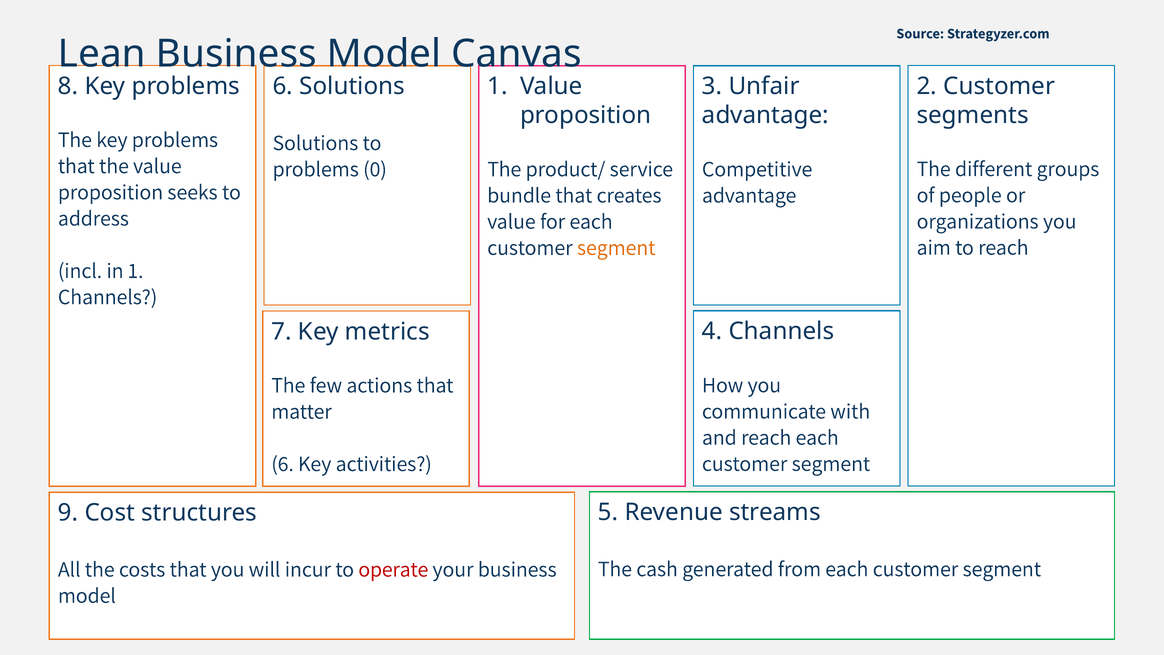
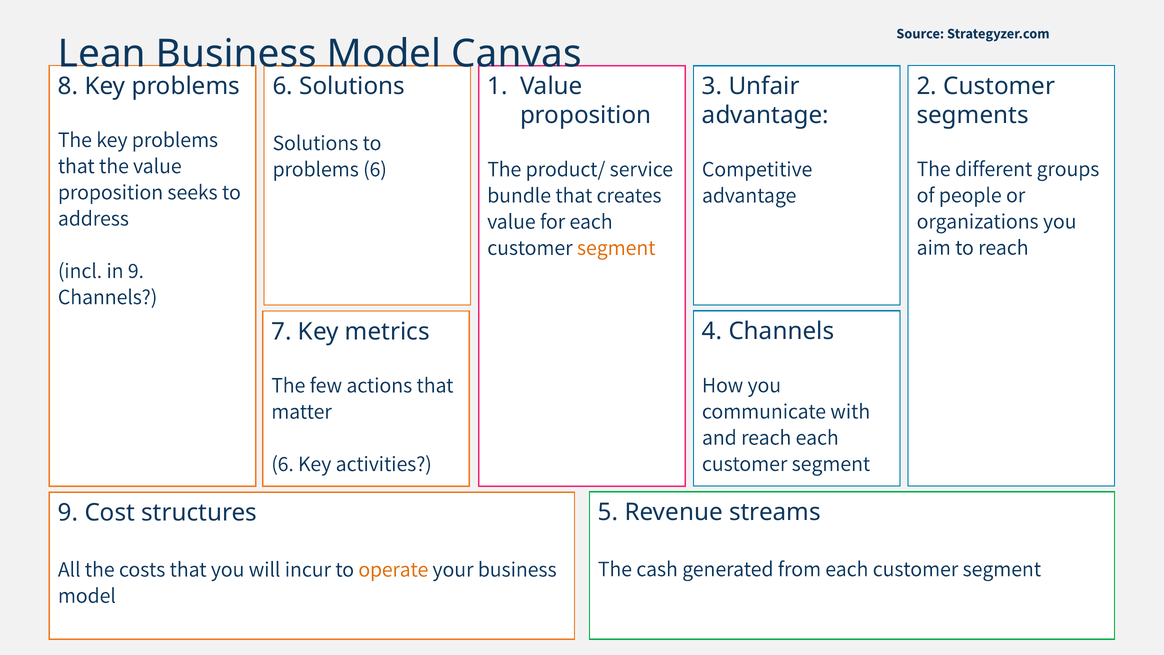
problems 0: 0 -> 6
in 1: 1 -> 9
operate colour: red -> orange
